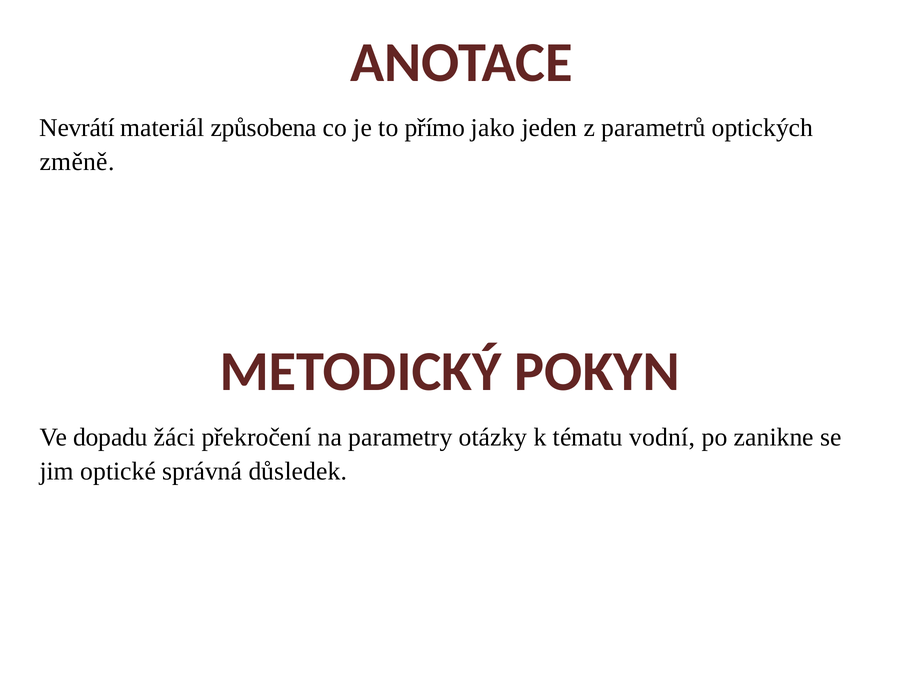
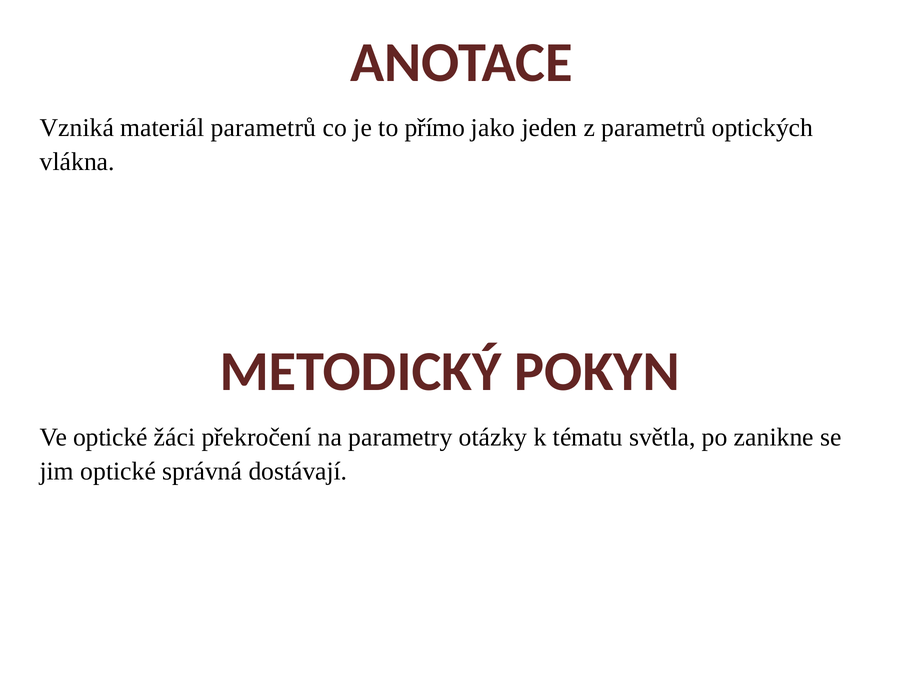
Nevrátí: Nevrátí -> Vzniká
materiál způsobena: způsobena -> parametrů
změně: změně -> vlákna
Ve dopadu: dopadu -> optické
vodní: vodní -> světla
důsledek: důsledek -> dostávají
